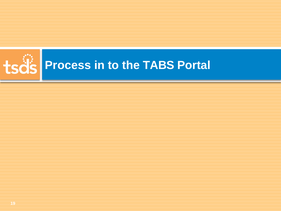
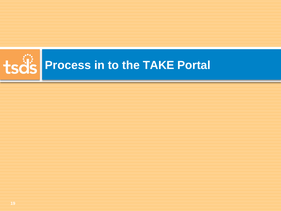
TABS: TABS -> TAKE
